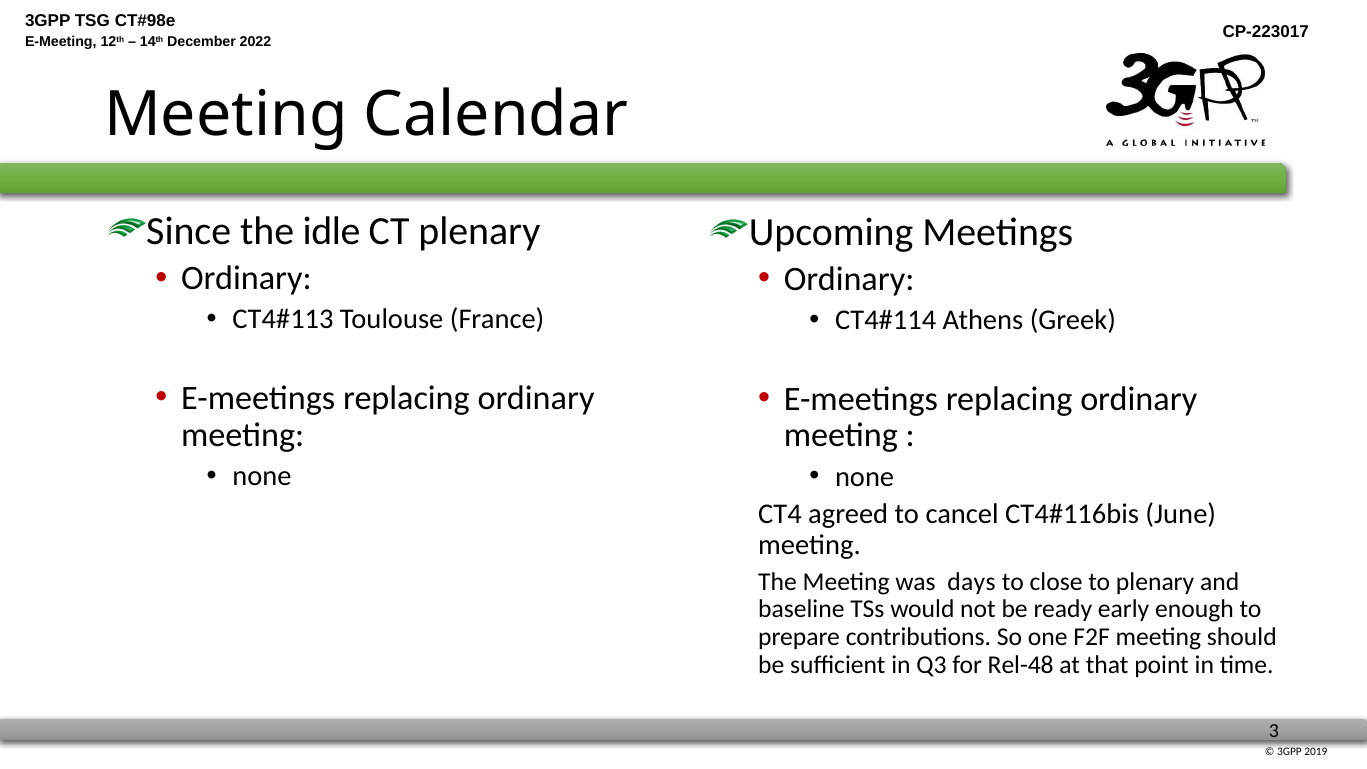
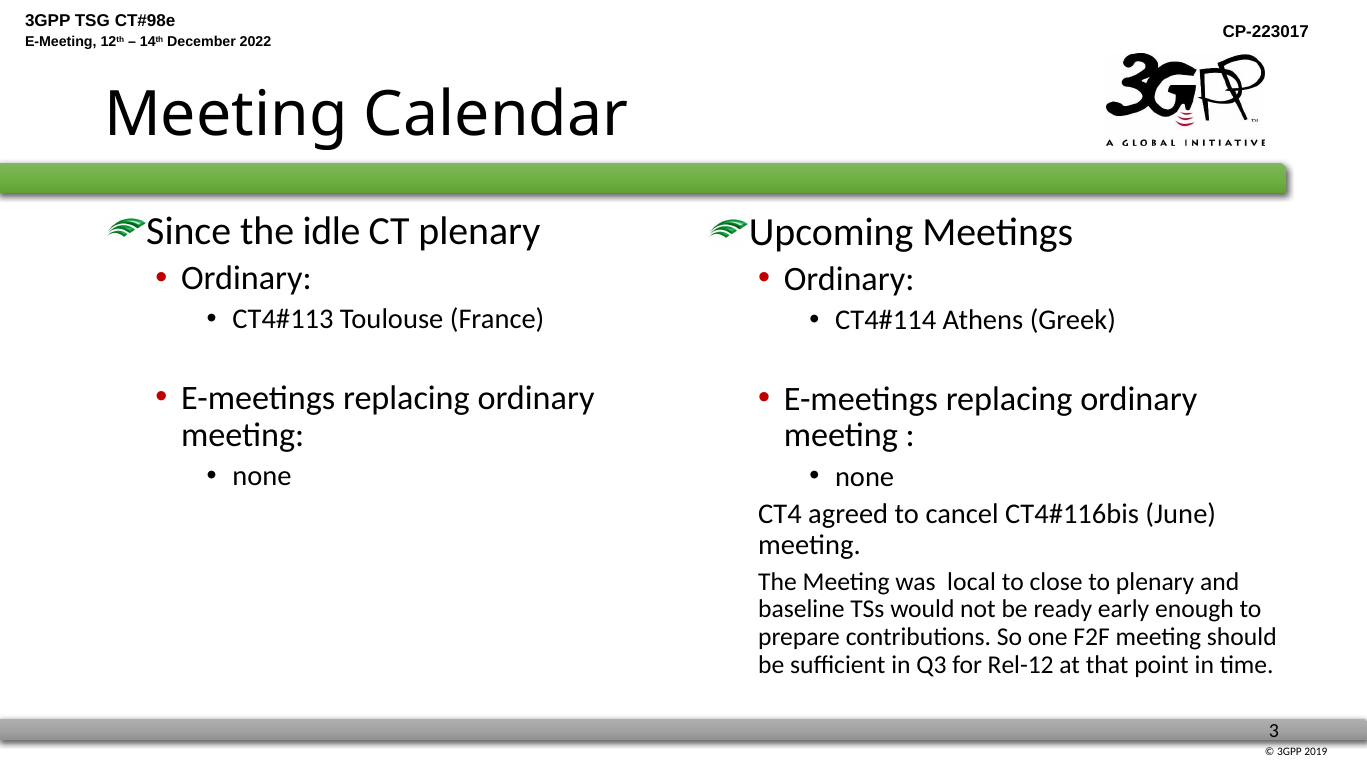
days: days -> local
Rel-48: Rel-48 -> Rel-12
